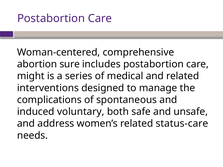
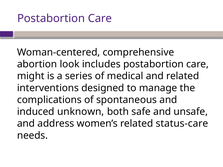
sure: sure -> look
voluntary: voluntary -> unknown
